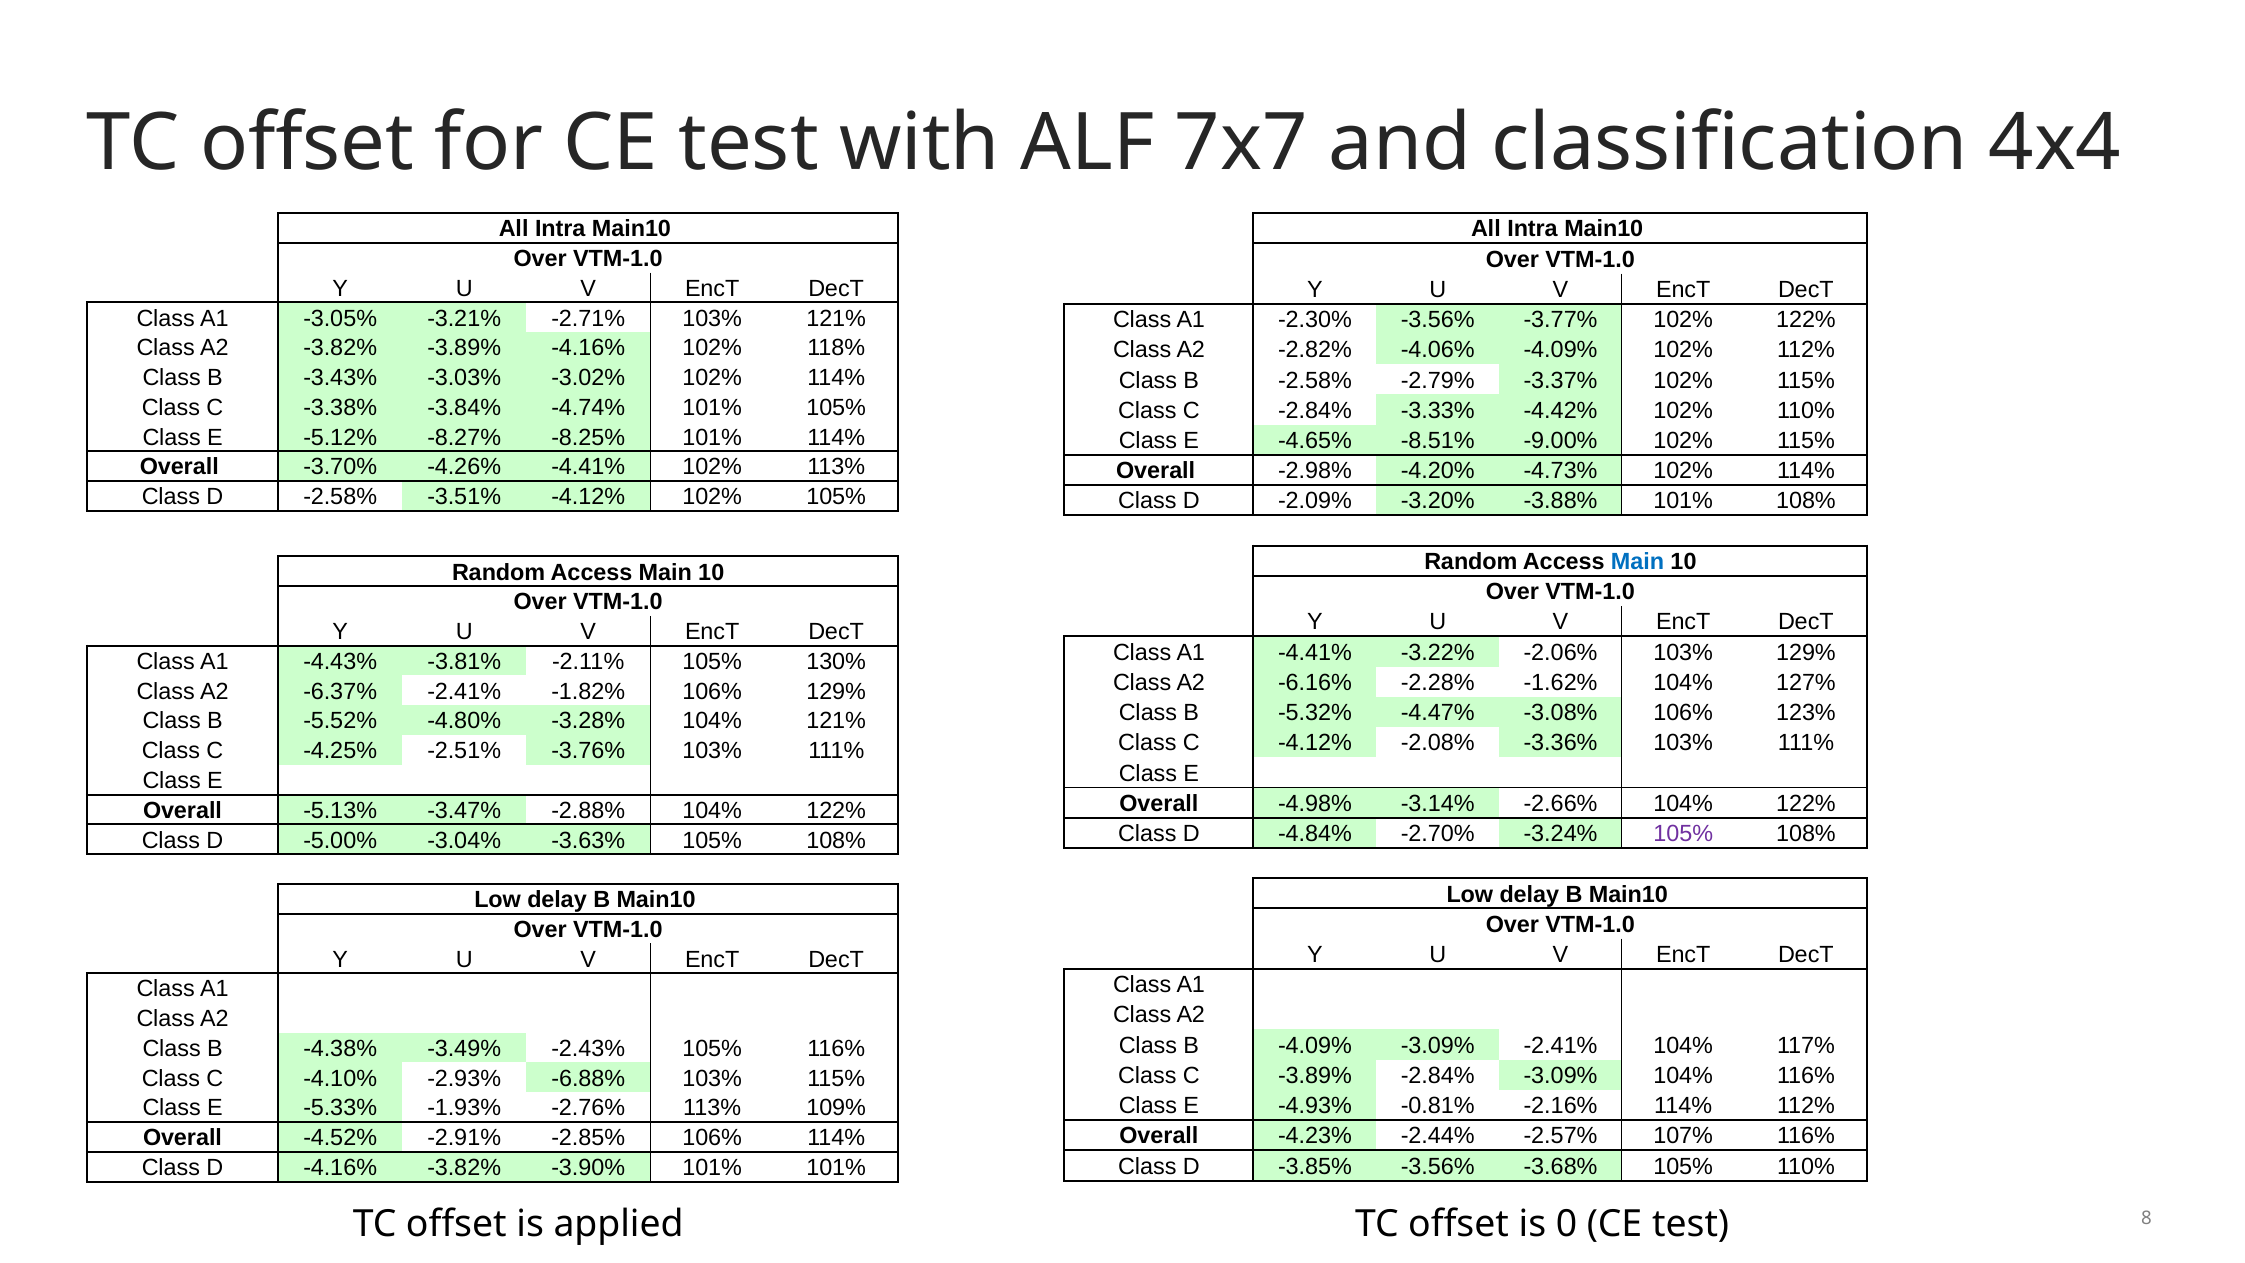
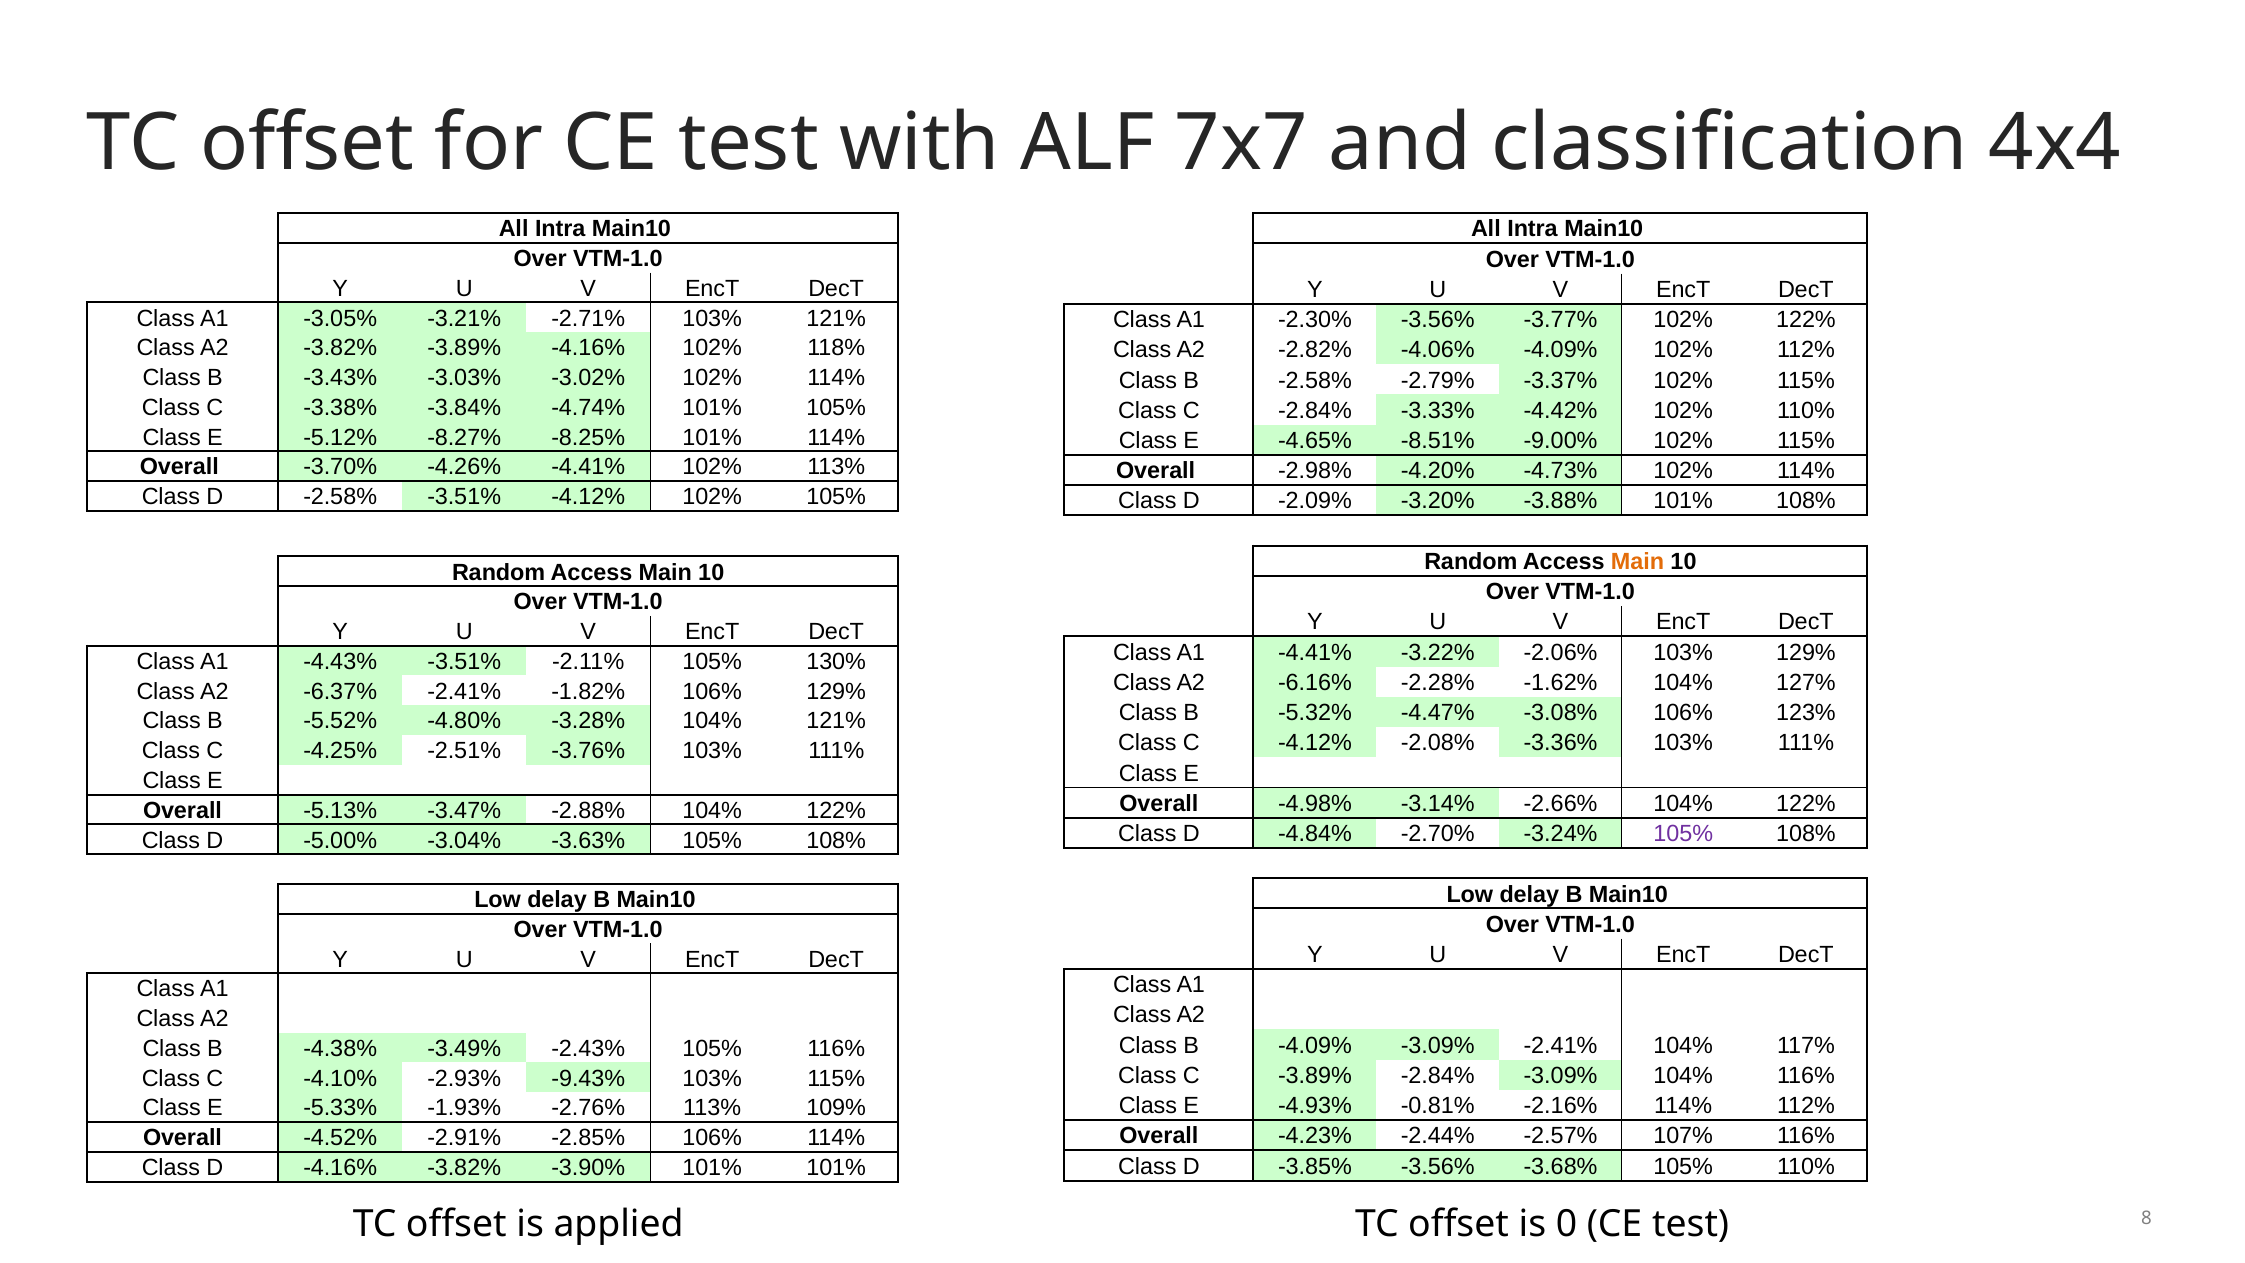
Main at (1638, 562) colour: blue -> orange
-4.43% -3.81%: -3.81% -> -3.51%
-6.88%: -6.88% -> -9.43%
